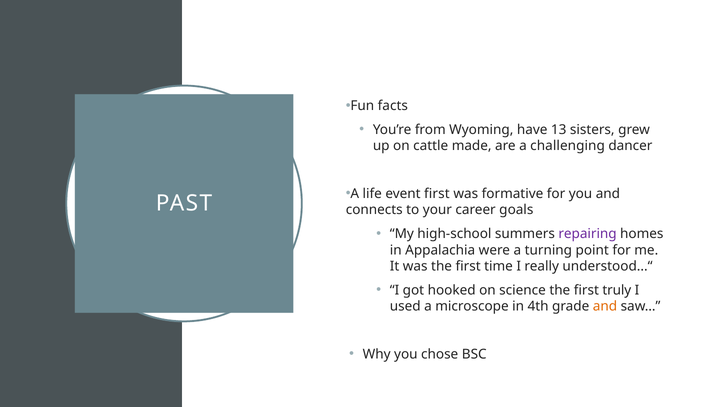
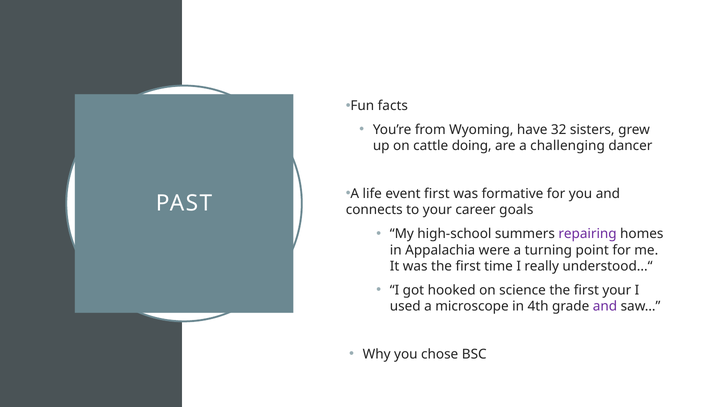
13: 13 -> 32
made: made -> doing
first truly: truly -> your
and at (605, 306) colour: orange -> purple
